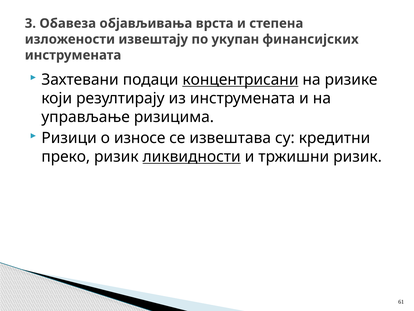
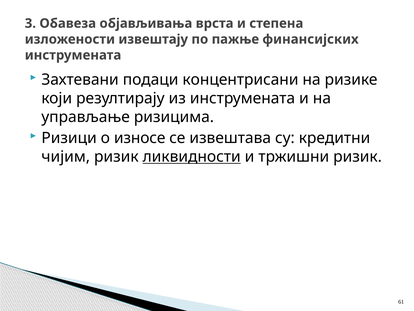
укупан: укупан -> пажње
концентрисани underline: present -> none
преко: преко -> чијим
